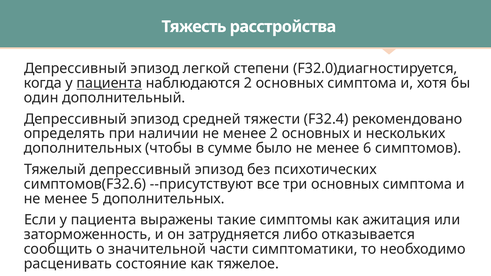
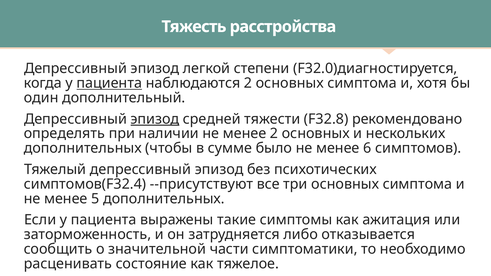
эпизод at (155, 119) underline: none -> present
F32.4: F32.4 -> F32.8
симптомов(F32.6: симптомов(F32.6 -> симптомов(F32.4
